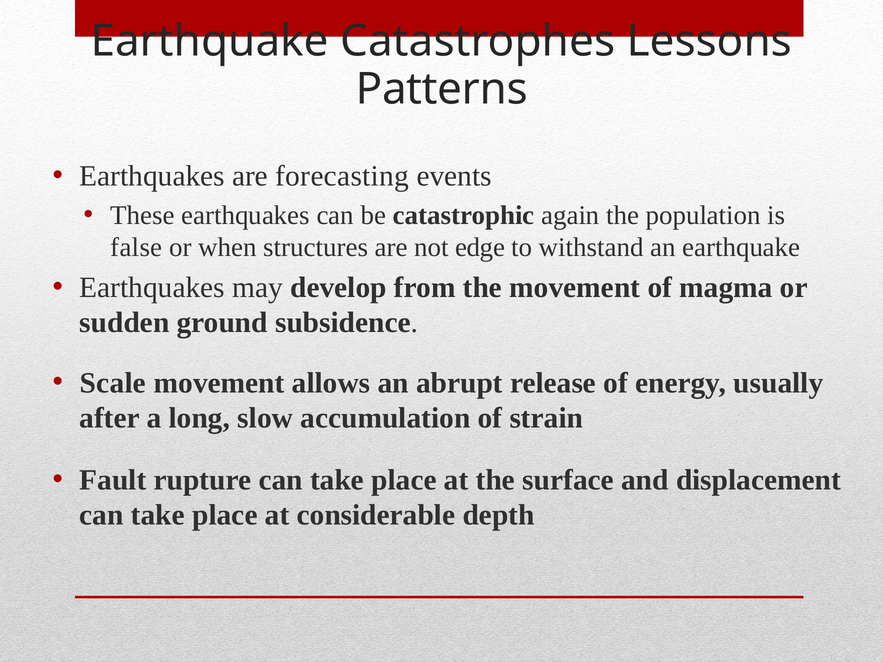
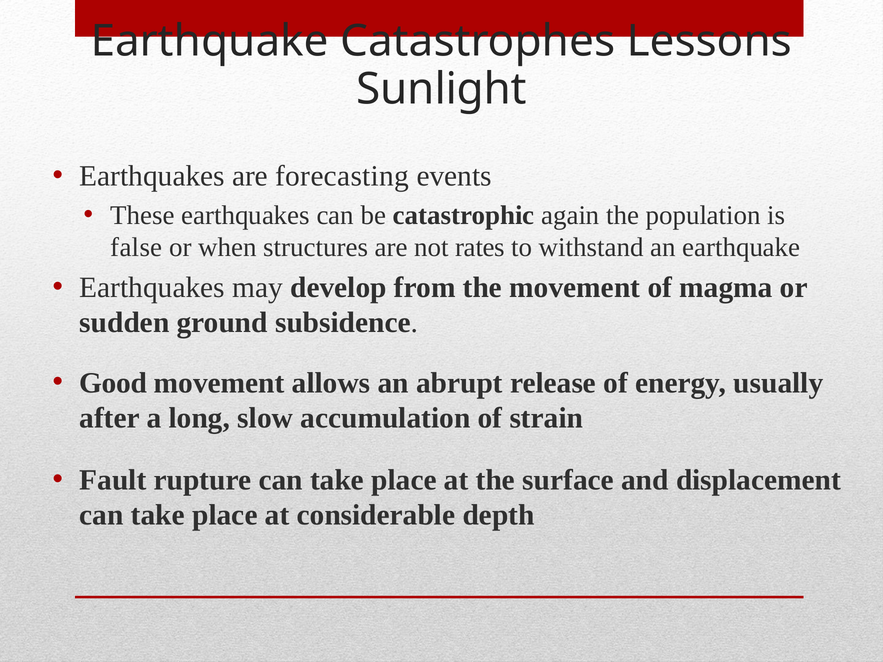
Patterns: Patterns -> Sunlight
edge: edge -> rates
Scale: Scale -> Good
